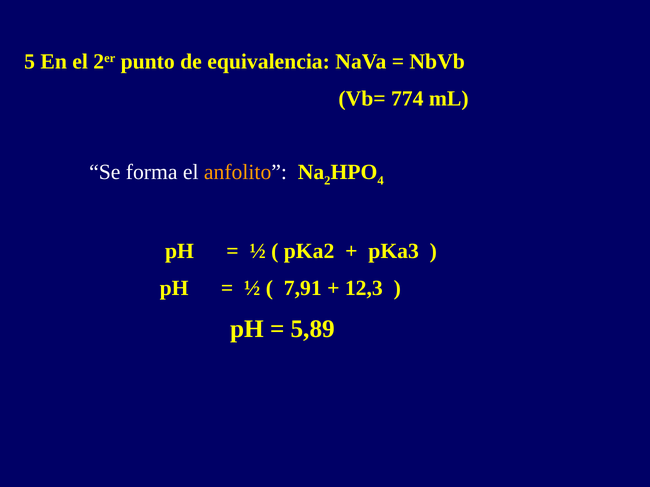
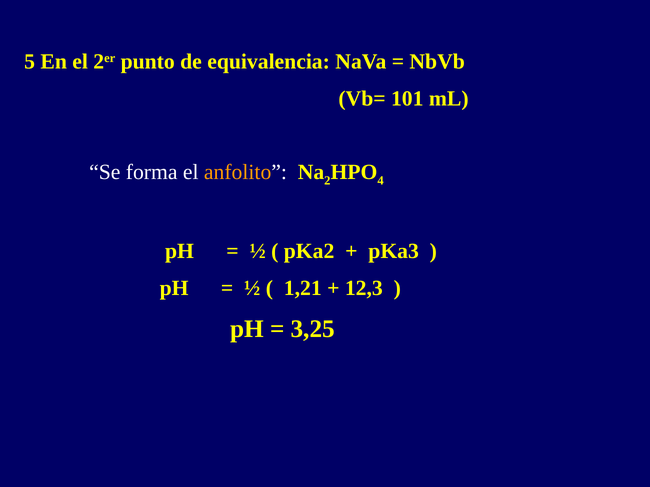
774: 774 -> 101
7,91: 7,91 -> 1,21
5,89: 5,89 -> 3,25
